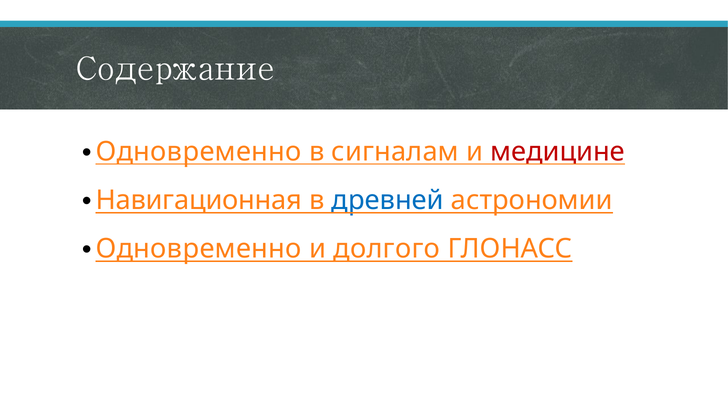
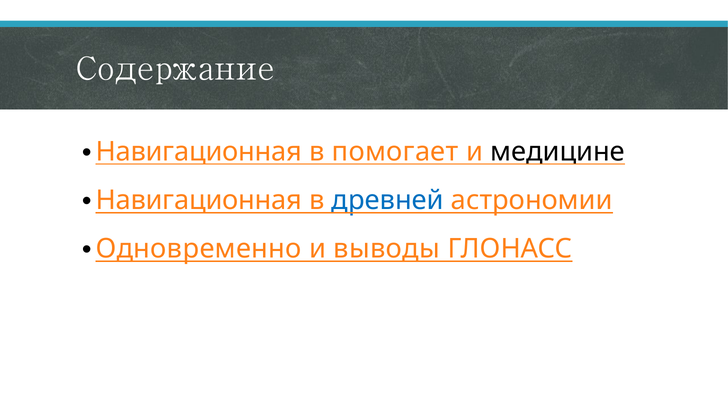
Одновременно at (199, 152): Одновременно -> Навигационная
сигналам: сигналам -> помогает
медицине colour: red -> black
долгого: долгого -> выводы
